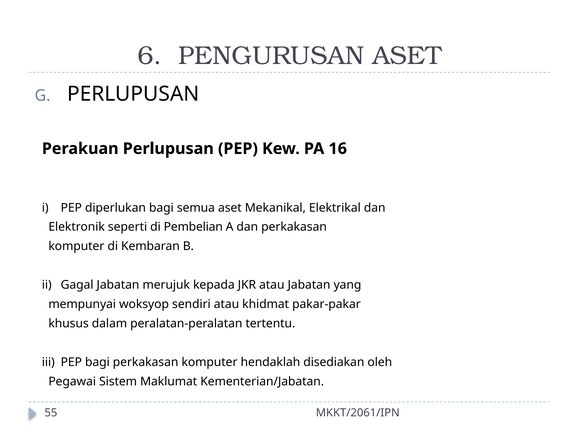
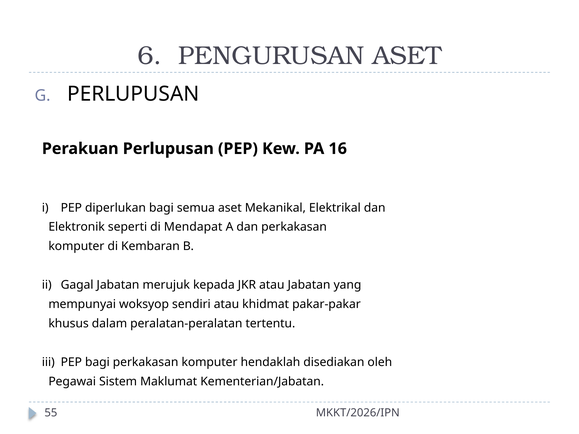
Pembelian: Pembelian -> Mendapat
MKKT/2061/IPN: MKKT/2061/IPN -> MKKT/2026/IPN
